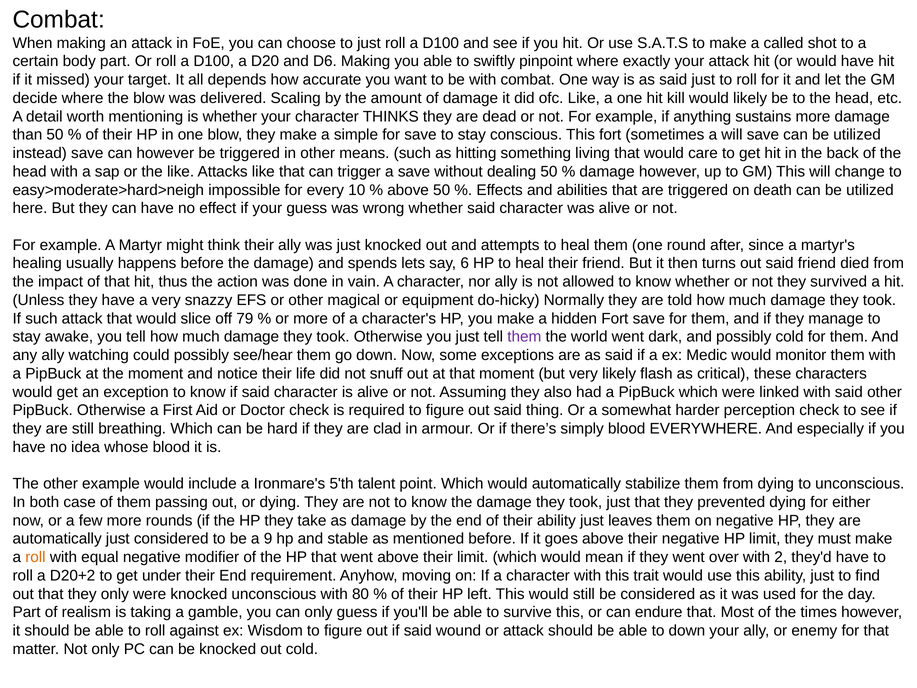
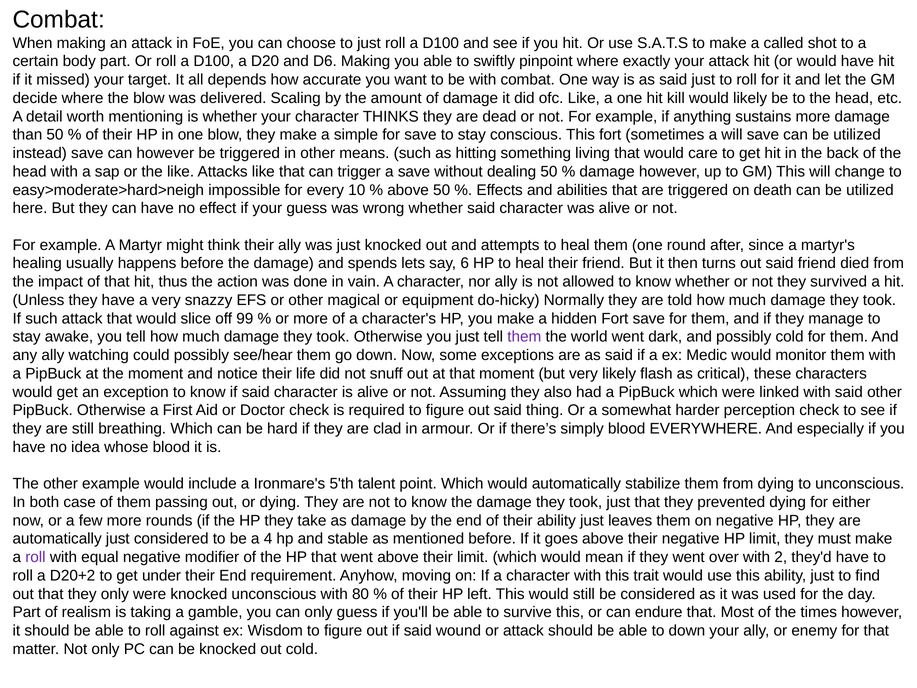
79: 79 -> 99
9: 9 -> 4
roll at (35, 557) colour: orange -> purple
